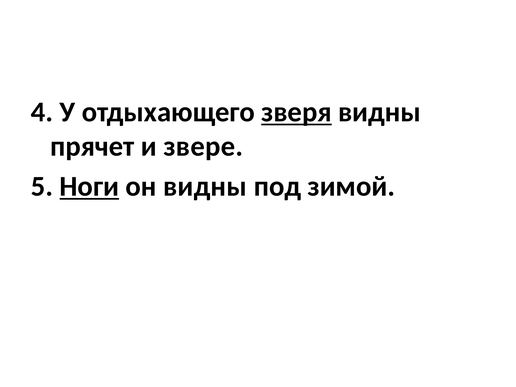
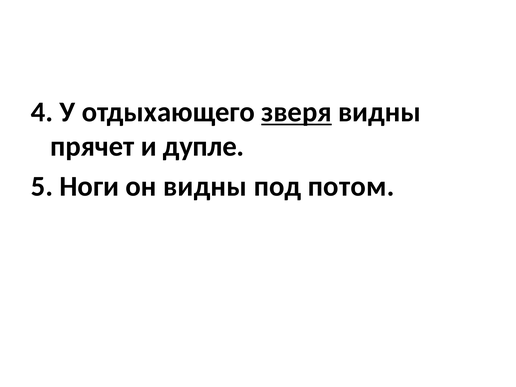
звере: звере -> дупле
Ноги underline: present -> none
зимой: зимой -> потом
